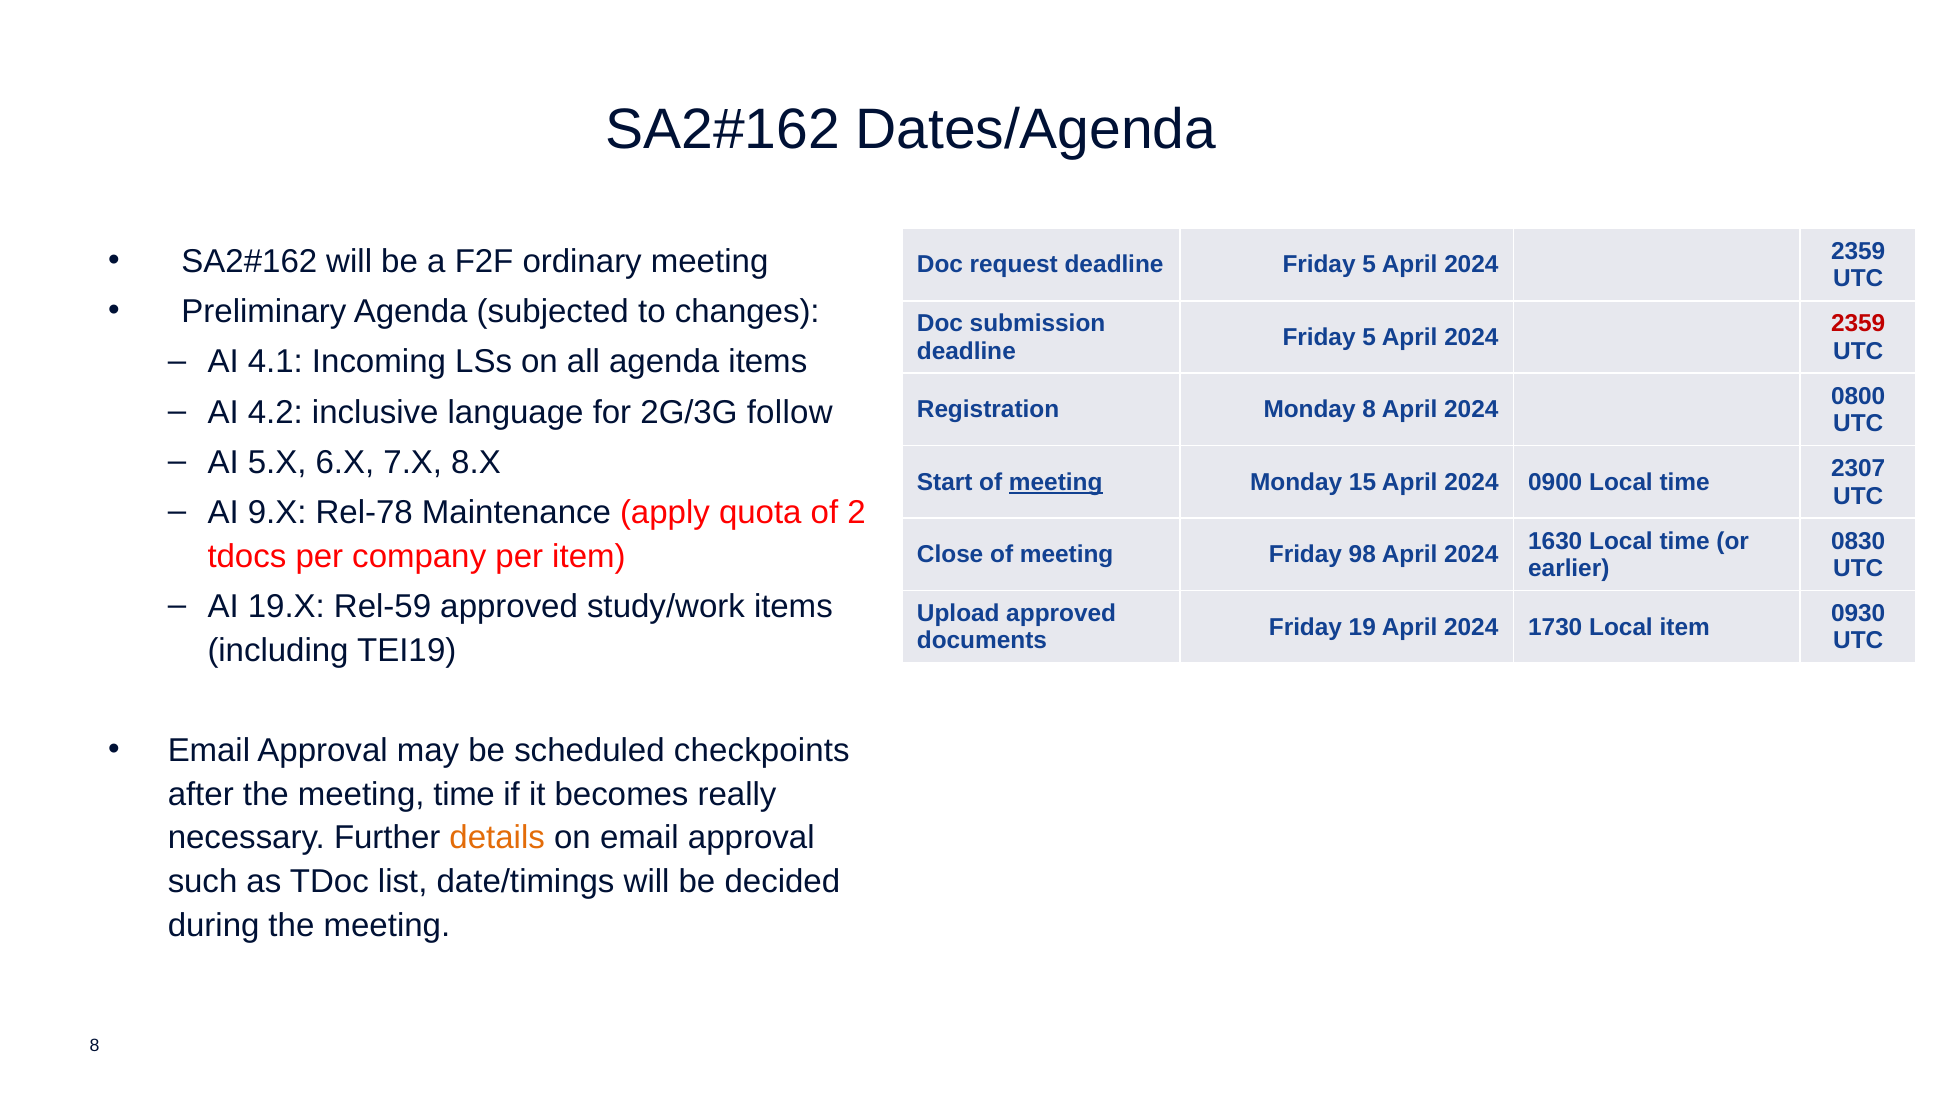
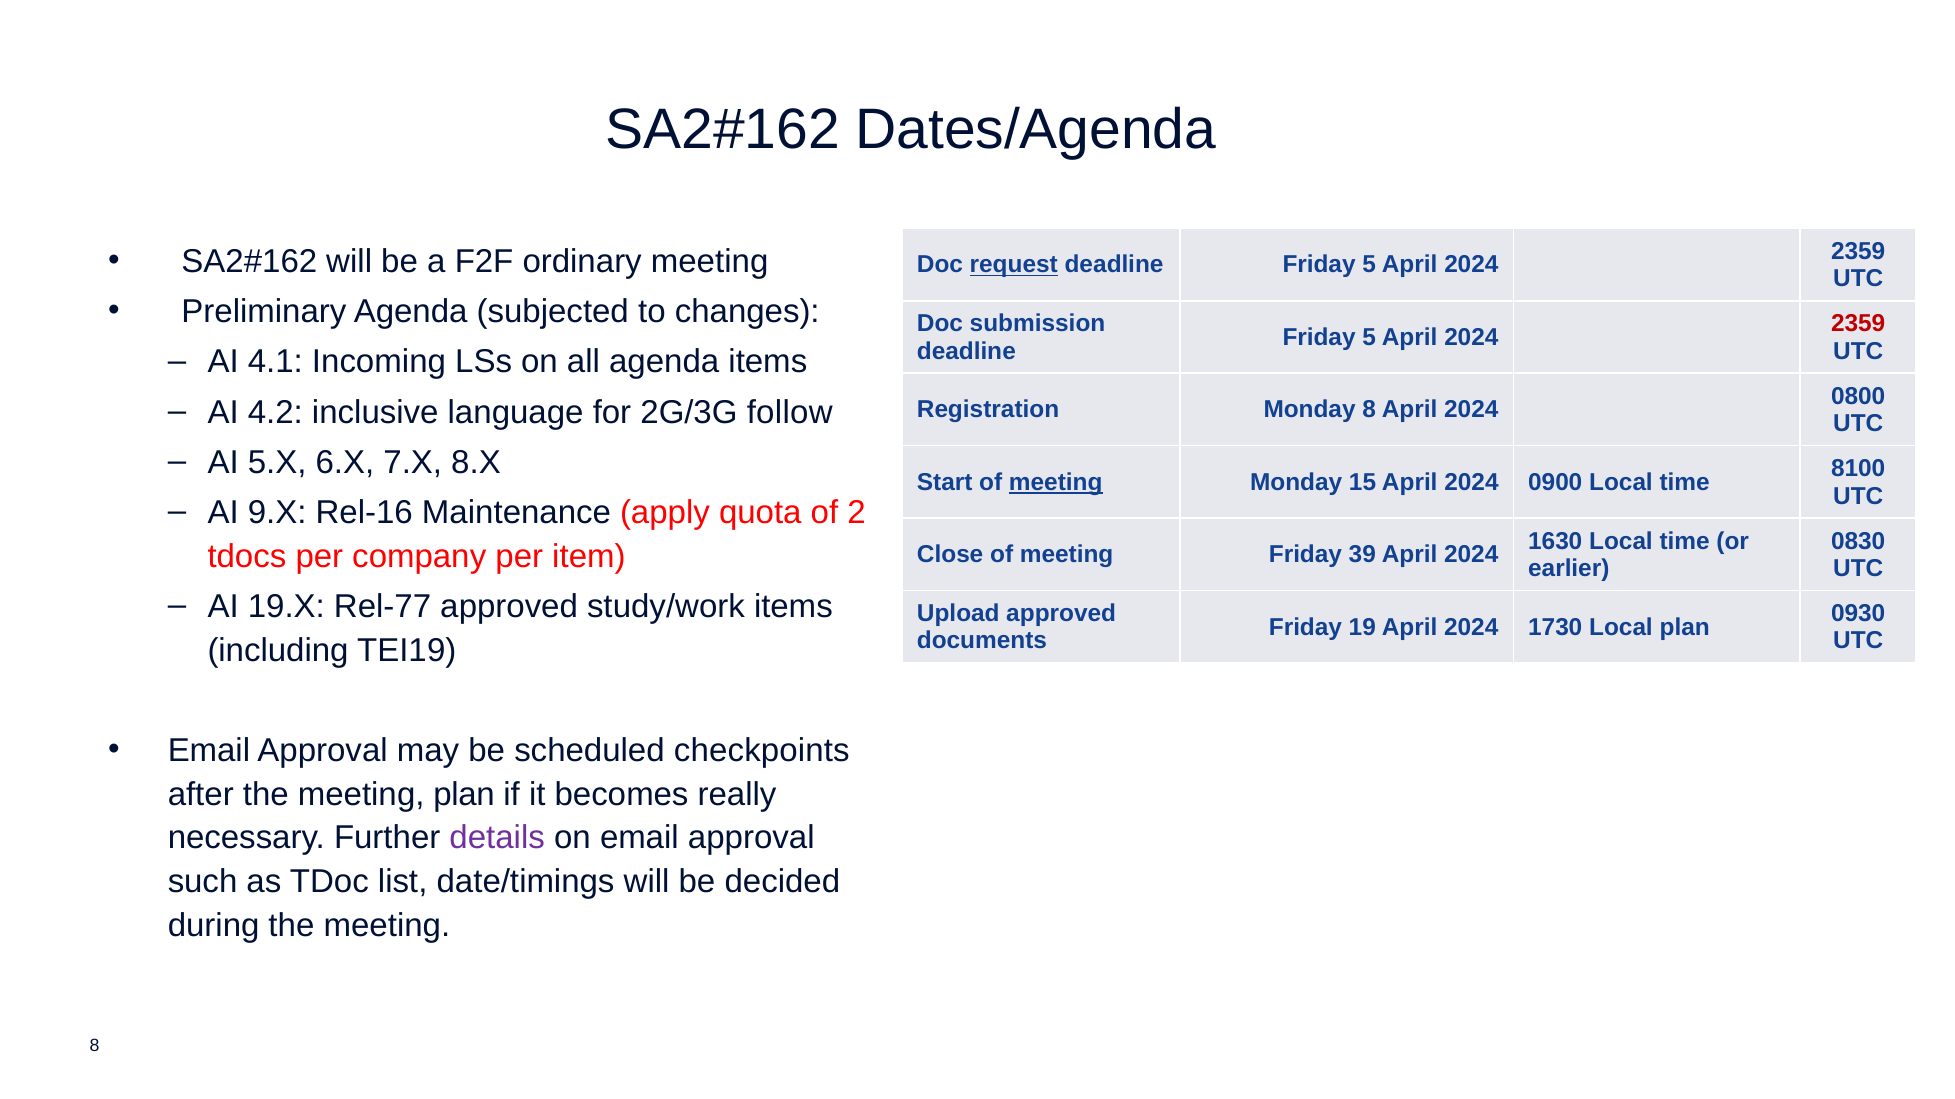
request underline: none -> present
2307: 2307 -> 8100
Rel-78: Rel-78 -> Rel-16
98: 98 -> 39
Rel-59: Rel-59 -> Rel-77
Local item: item -> plan
meeting time: time -> plan
details colour: orange -> purple
